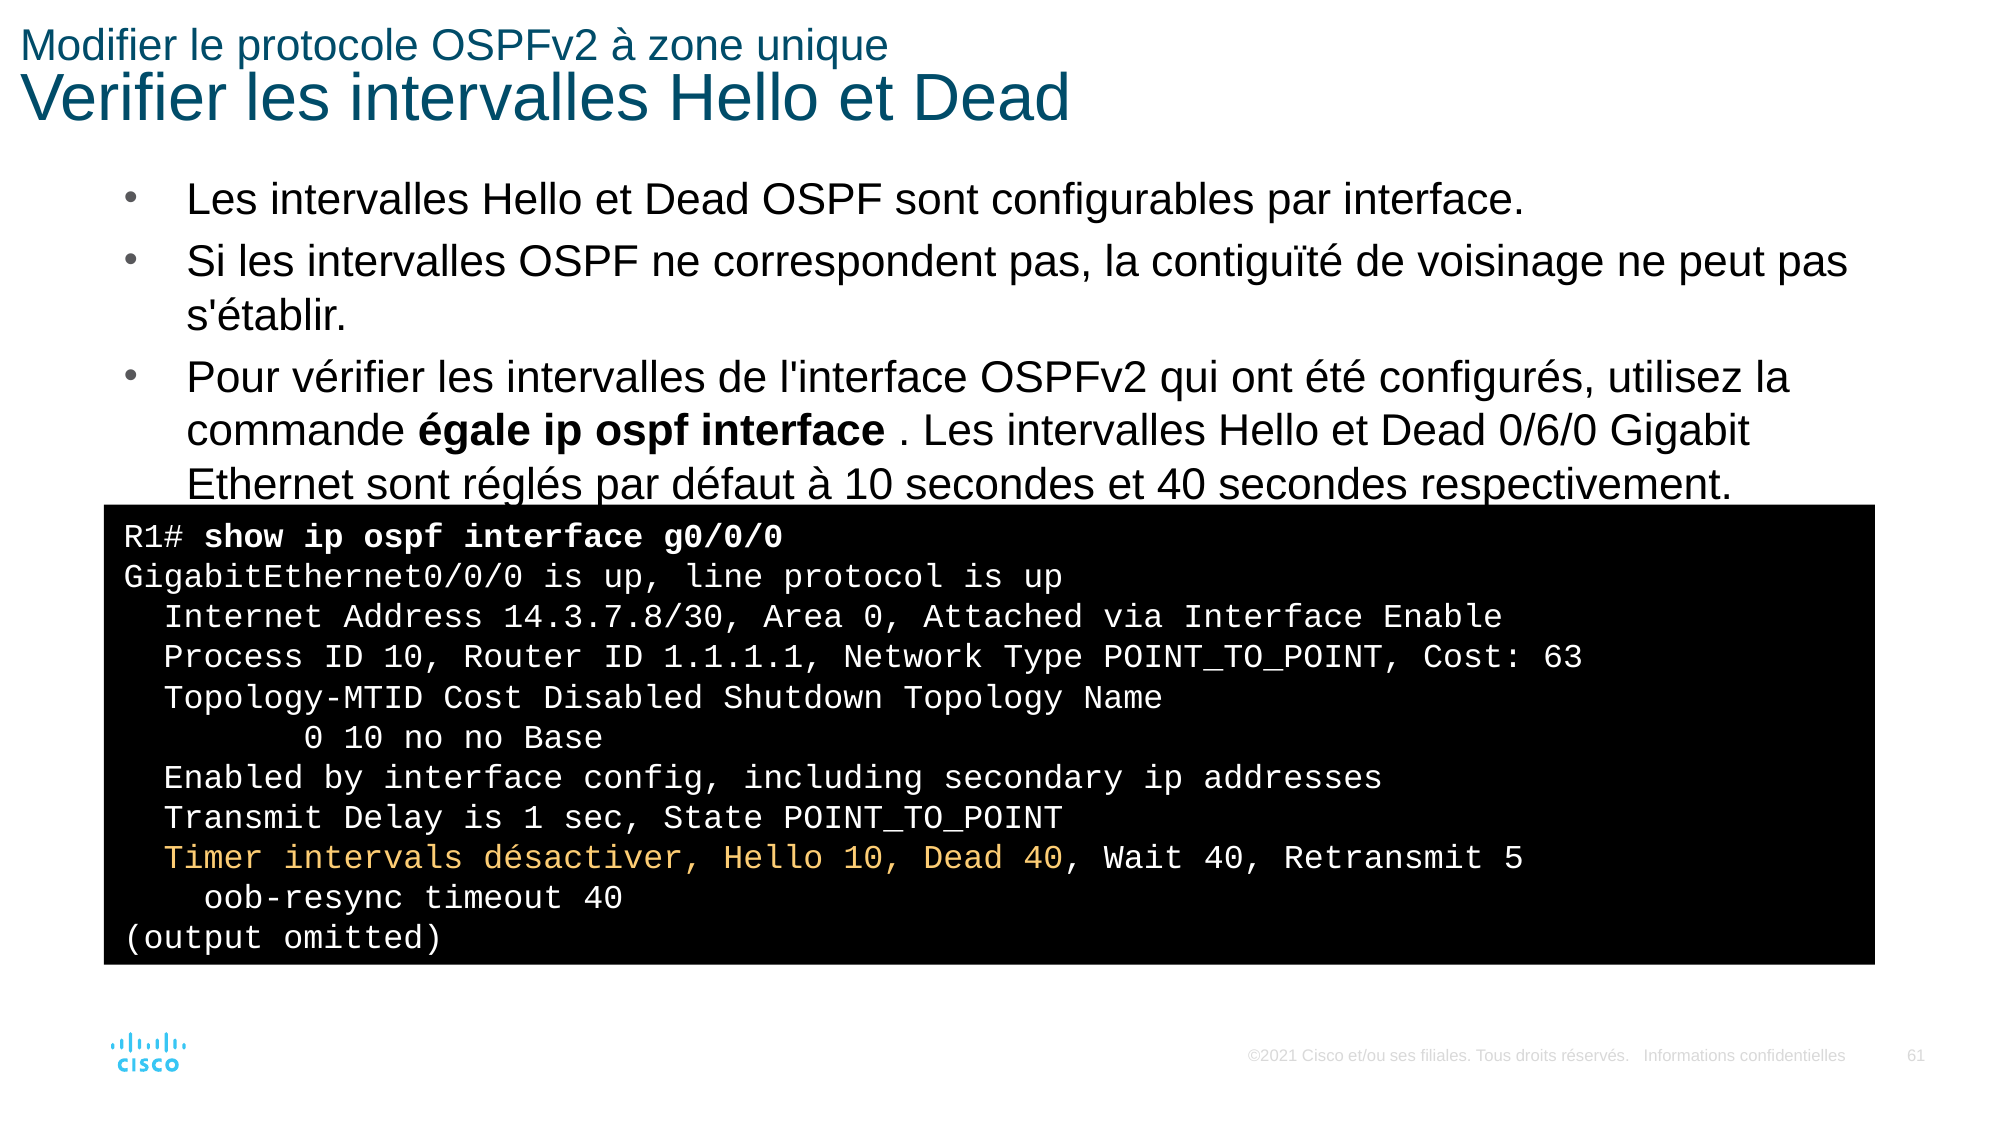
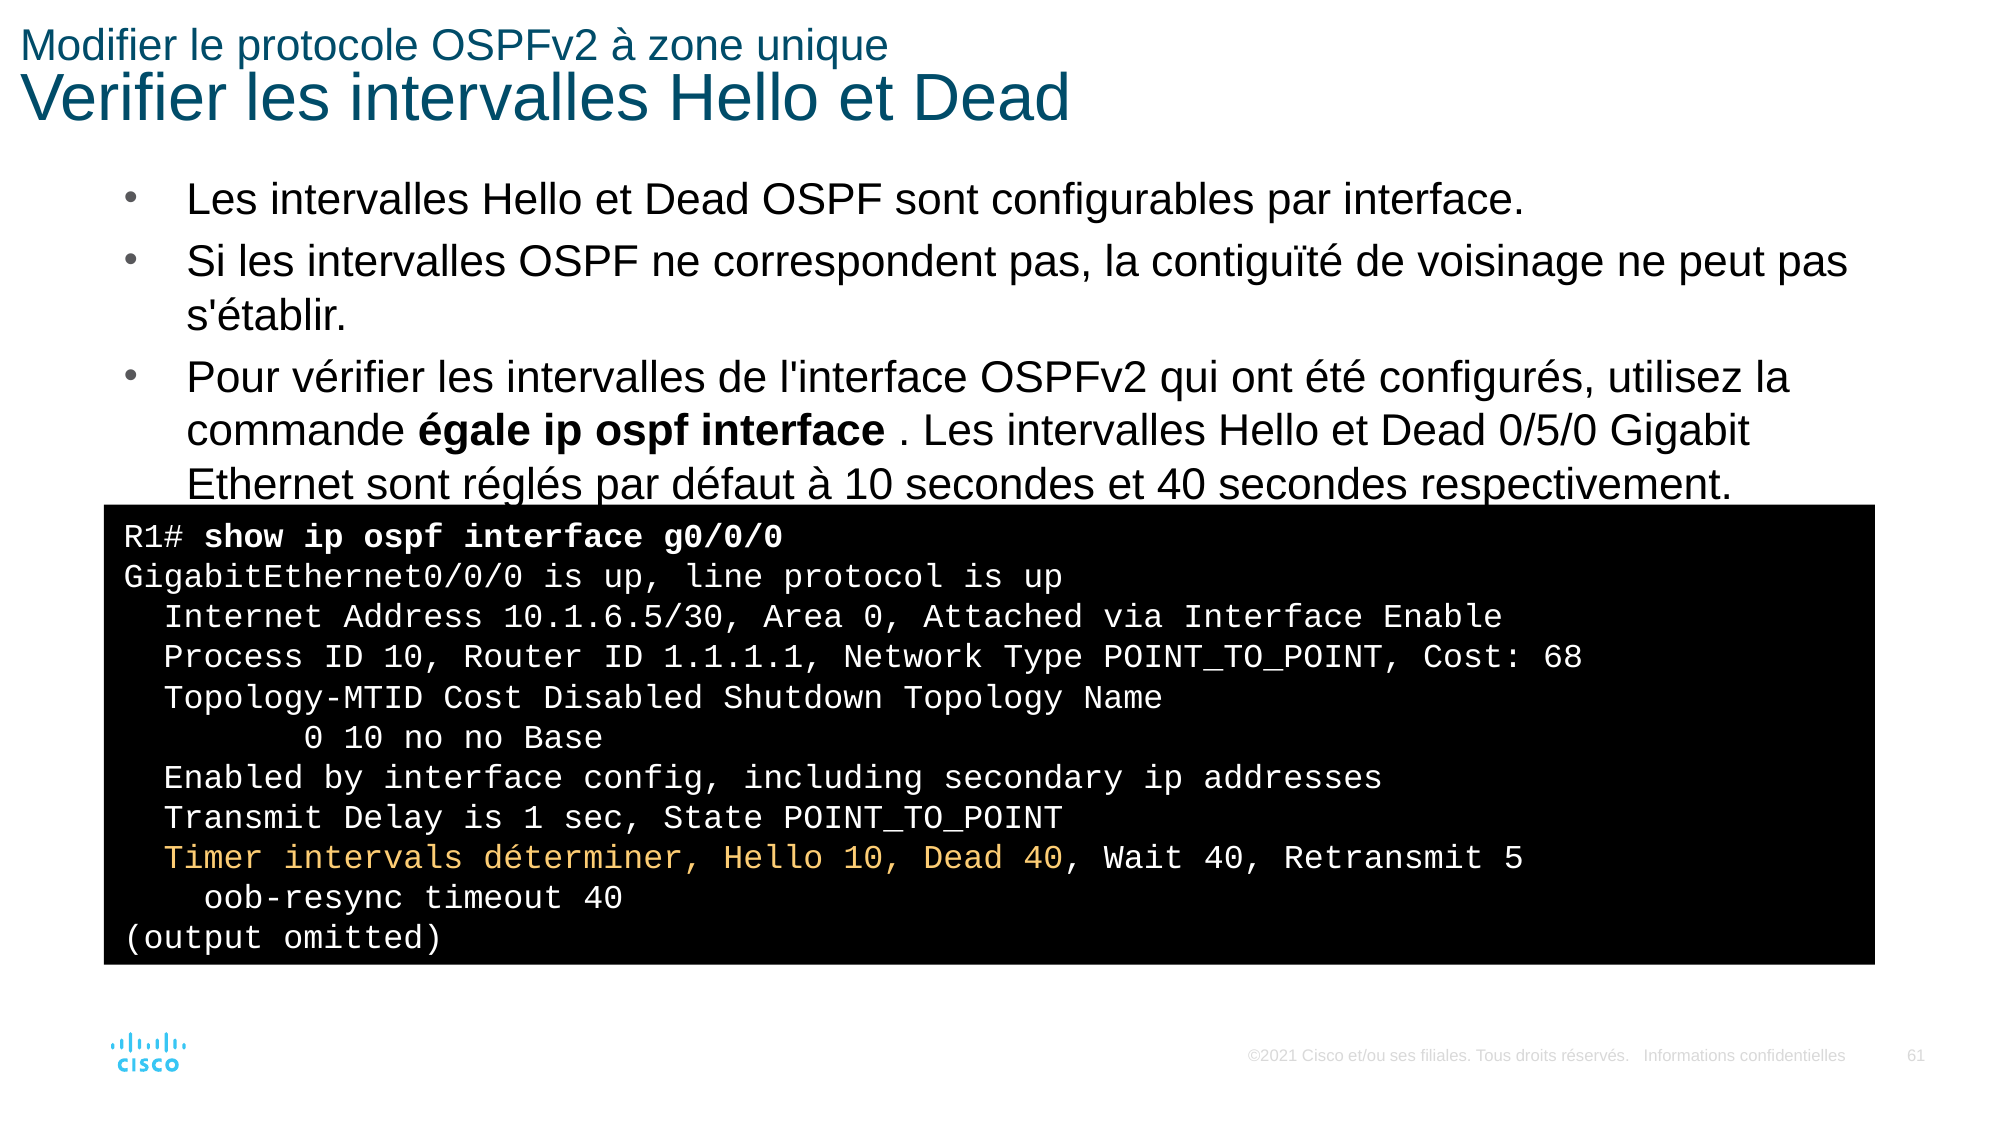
0/6/0: 0/6/0 -> 0/5/0
14.3.7.8/30: 14.3.7.8/30 -> 10.1.6.5/30
63: 63 -> 68
désactiver: désactiver -> déterminer
